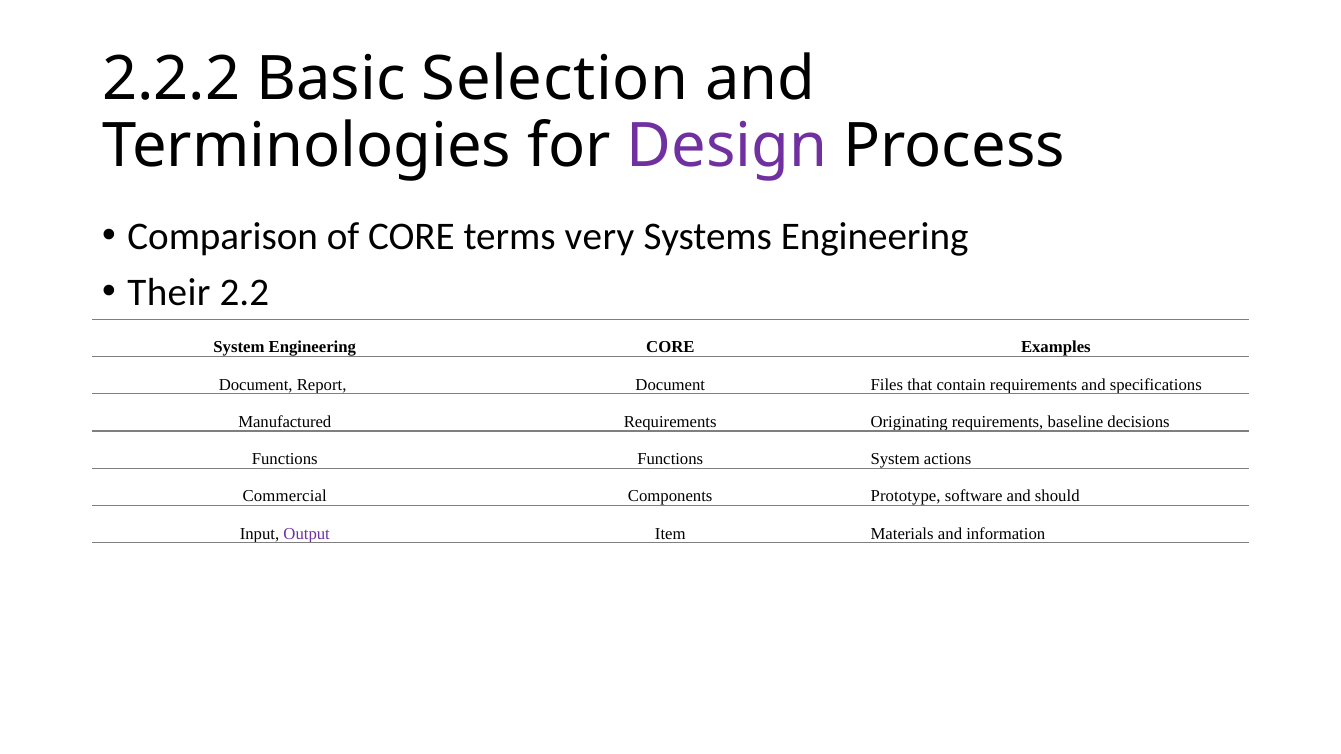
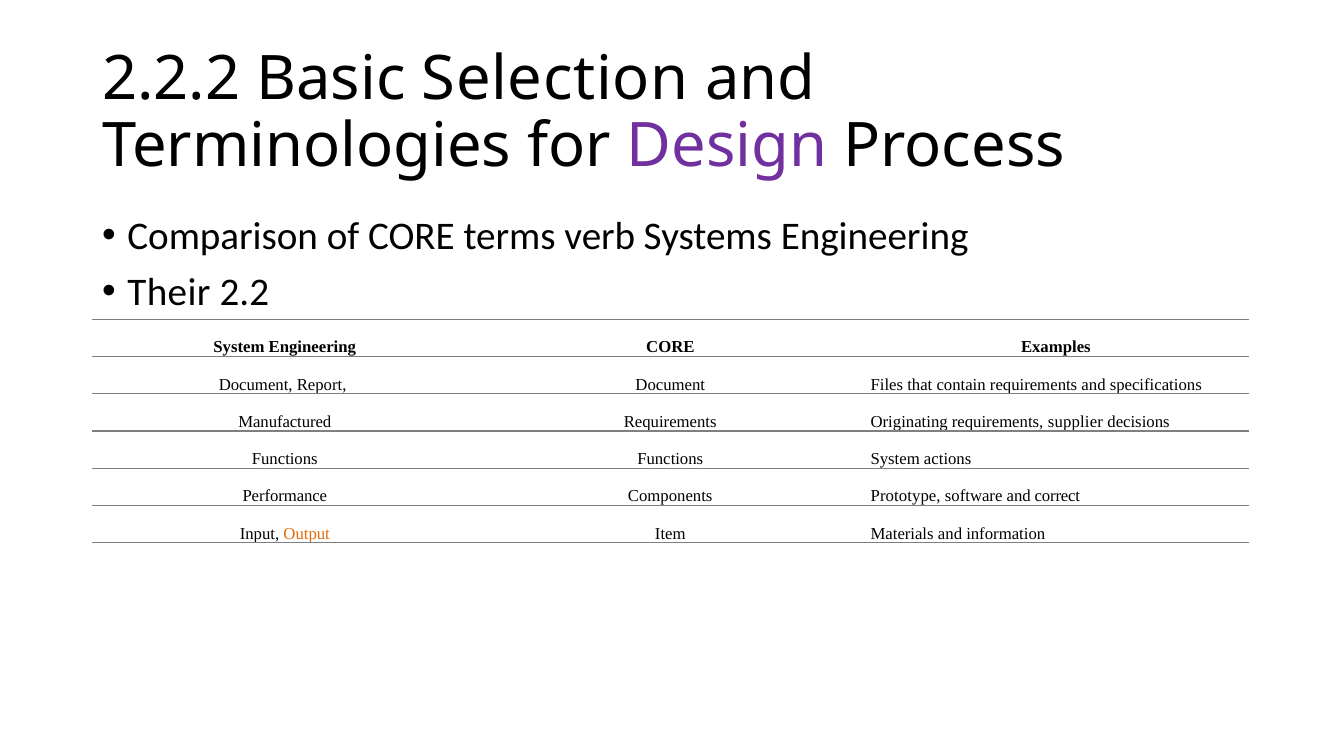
very: very -> verb
baseline: baseline -> supplier
Commercial: Commercial -> Performance
should: should -> correct
Output colour: purple -> orange
